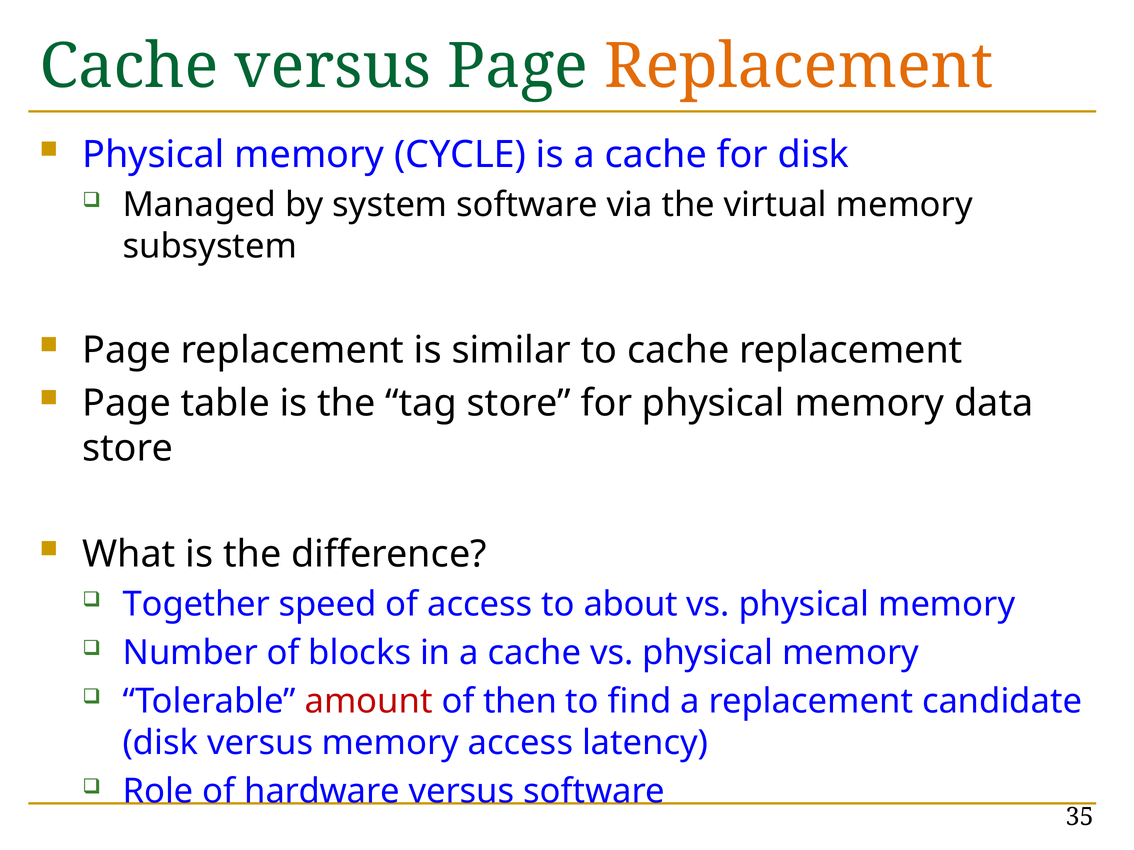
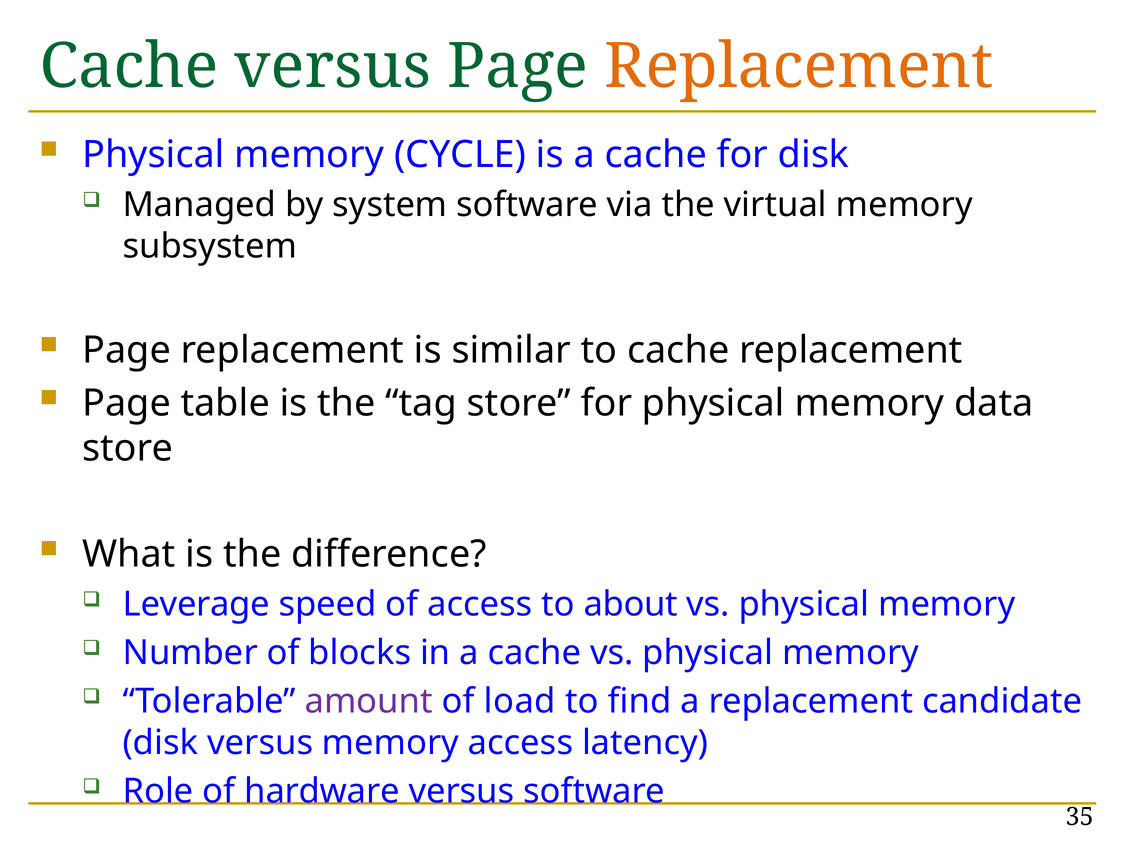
Together: Together -> Leverage
amount colour: red -> purple
then: then -> load
